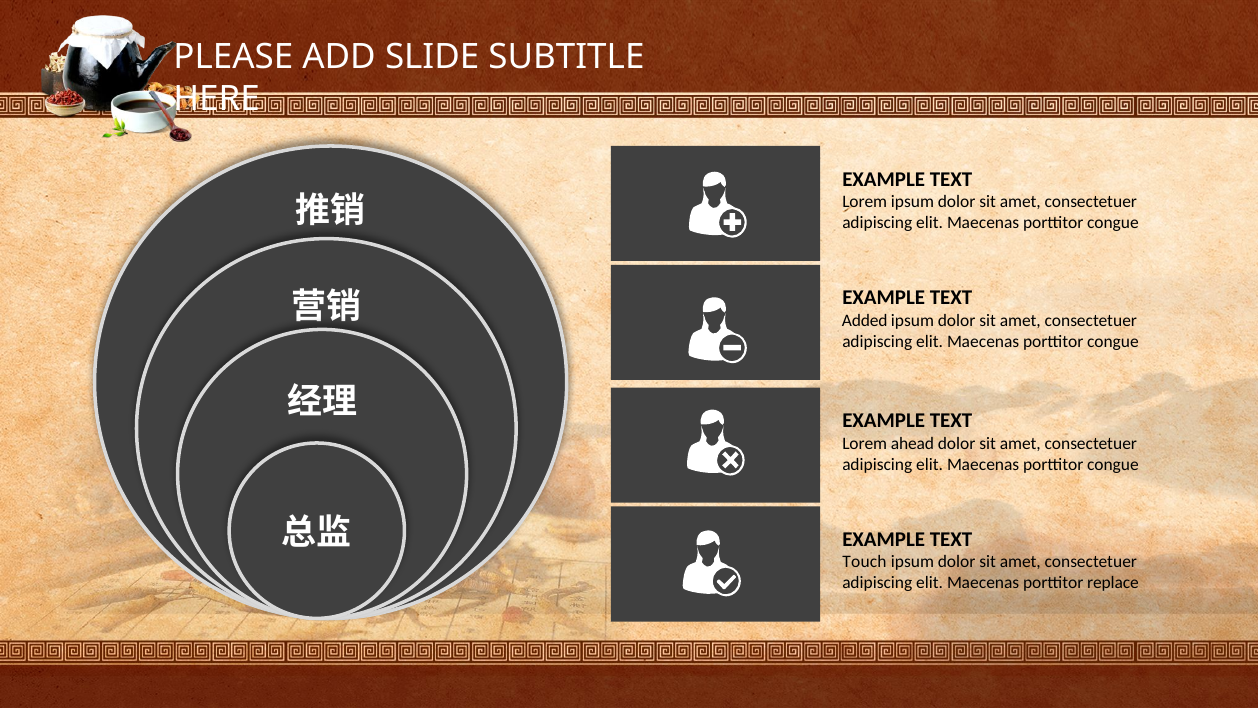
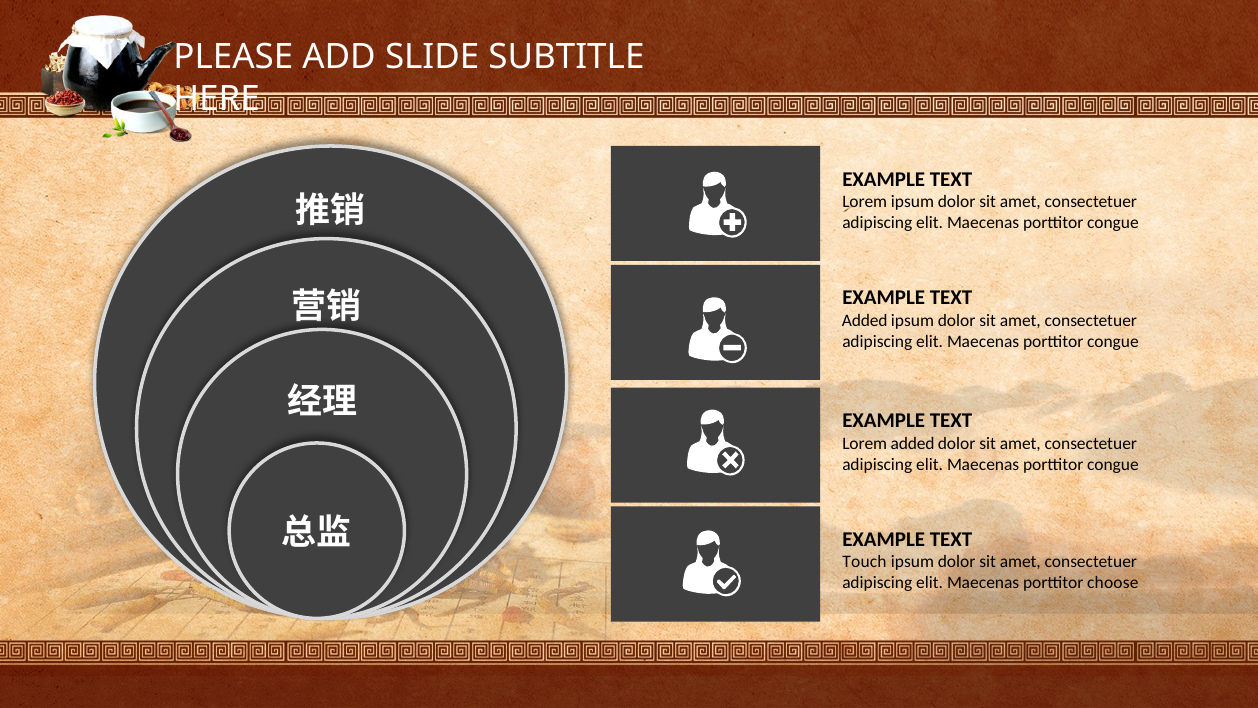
Lorem ahead: ahead -> added
replace: replace -> choose
